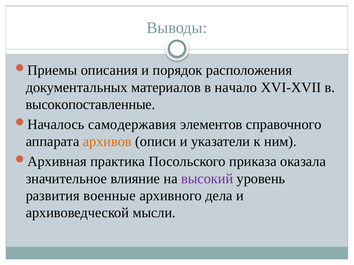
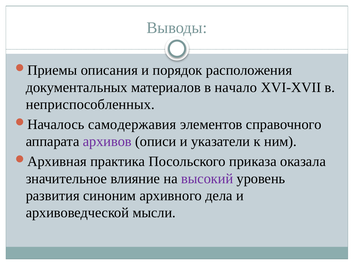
высокопоставленные: высокопоставленные -> неприспособленных
архивов colour: orange -> purple
военные: военные -> синоним
